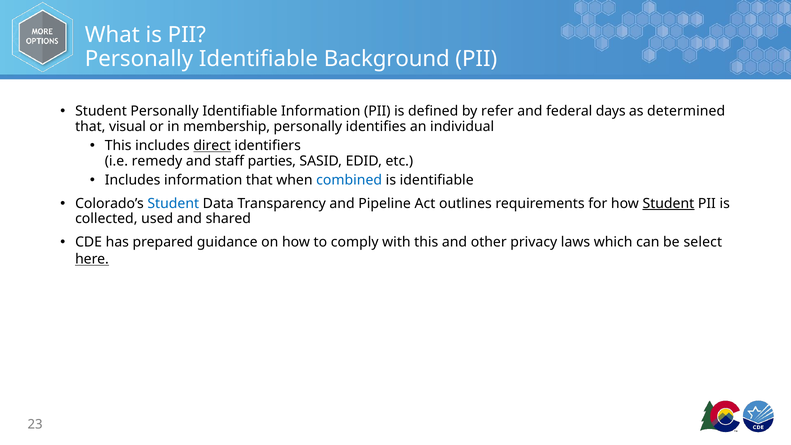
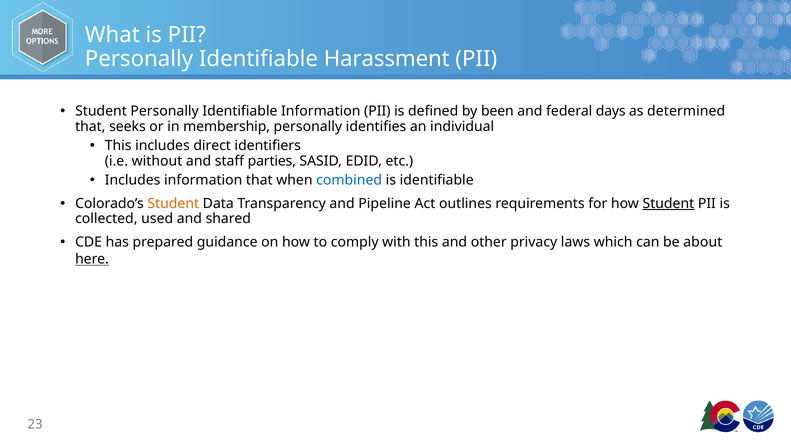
Background: Background -> Harassment
refer: refer -> been
visual: visual -> seeks
direct underline: present -> none
remedy: remedy -> without
Student at (173, 204) colour: blue -> orange
select: select -> about
